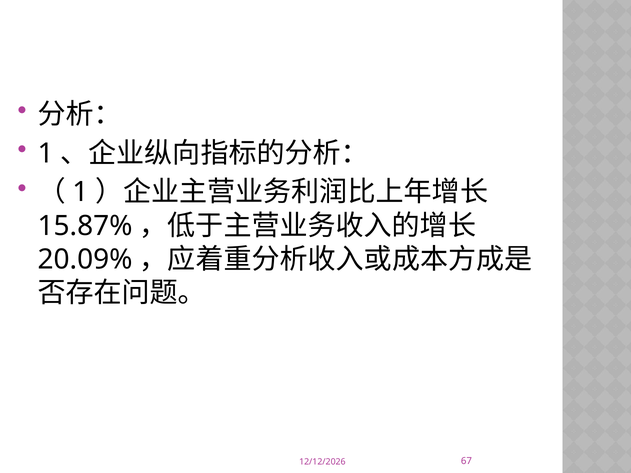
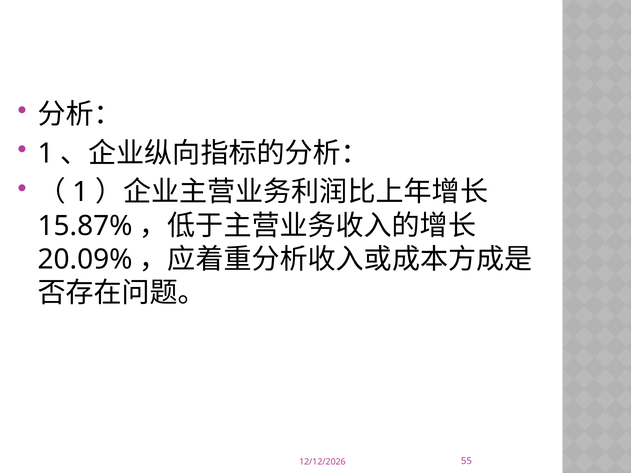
67: 67 -> 55
